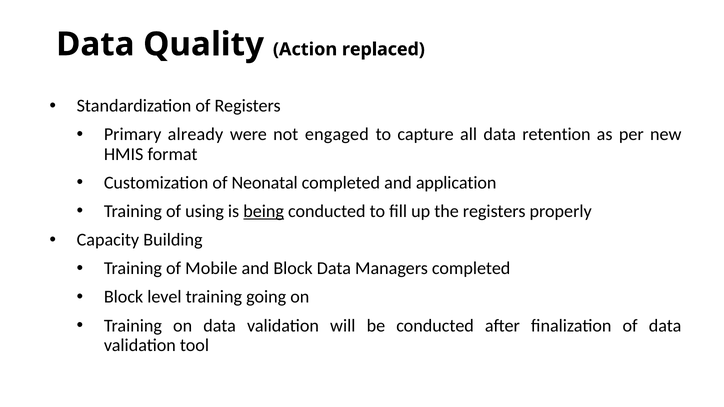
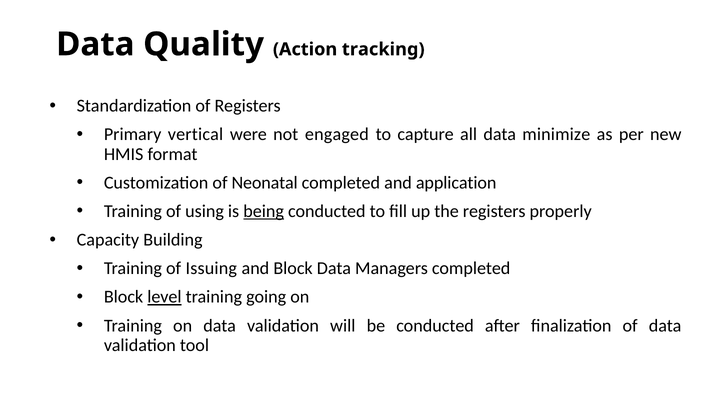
replaced: replaced -> tracking
already: already -> vertical
retention: retention -> minimize
Mobile: Mobile -> Issuing
level underline: none -> present
